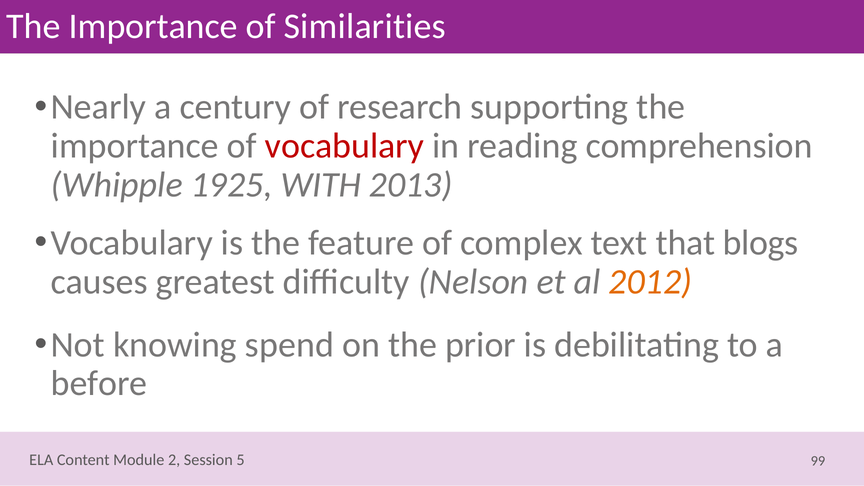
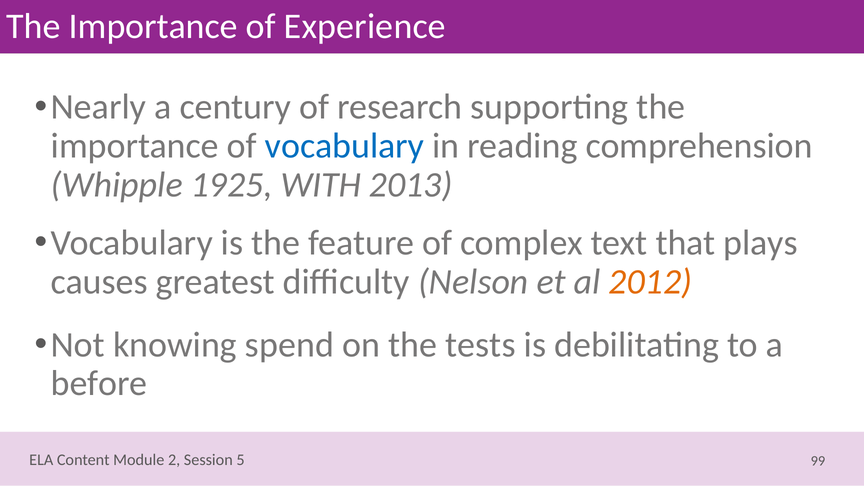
Similarities: Similarities -> Experience
vocabulary at (345, 146) colour: red -> blue
blogs: blogs -> plays
prior: prior -> tests
